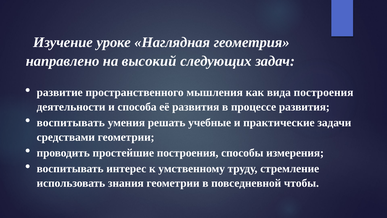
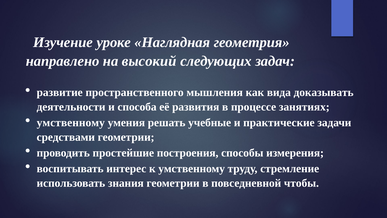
вида построения: построения -> доказывать
процессе развития: развития -> занятиях
воспитывать at (71, 122): воспитывать -> умственному
